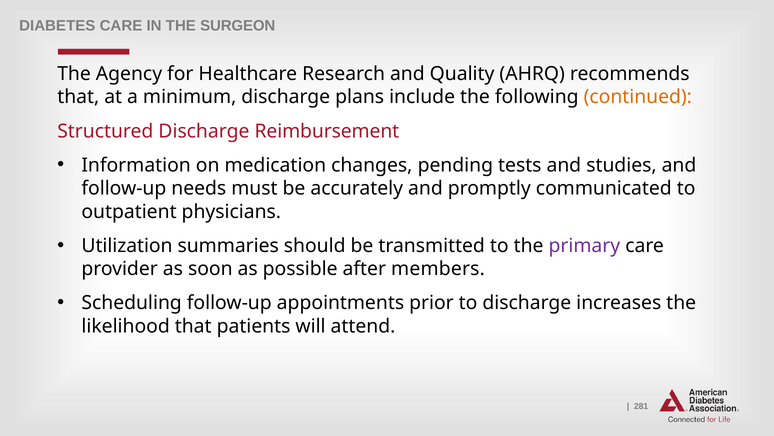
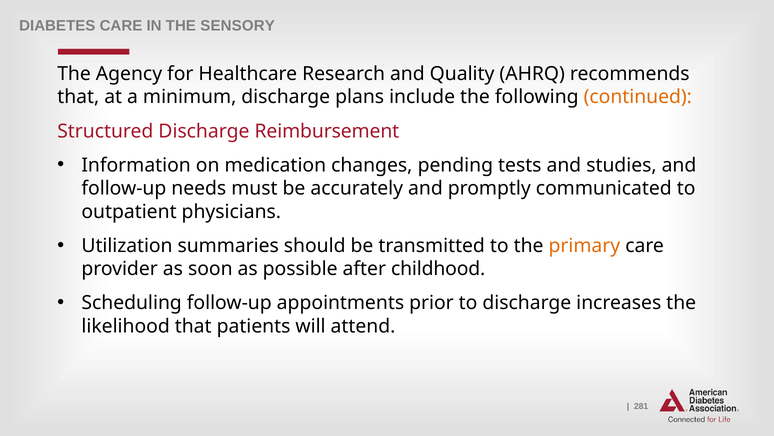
SURGEON: SURGEON -> SENSORY
primary colour: purple -> orange
members: members -> childhood
